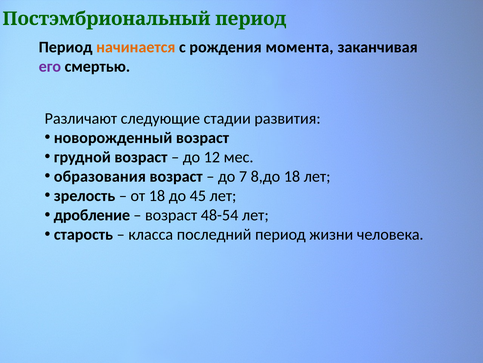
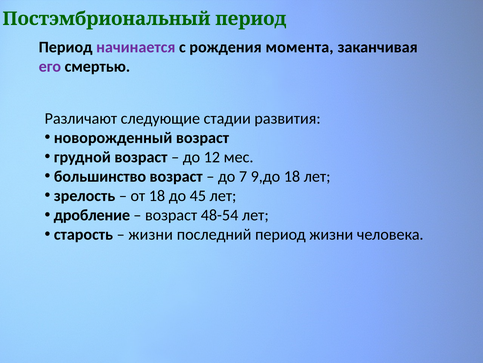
начинается colour: orange -> purple
образования: образования -> большинство
8,до: 8,до -> 9,до
класса at (151, 234): класса -> жизни
